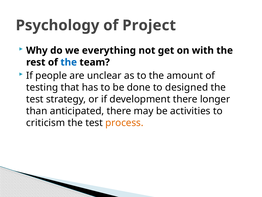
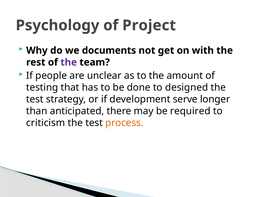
everything: everything -> documents
the at (69, 62) colour: blue -> purple
development there: there -> serve
activities: activities -> required
